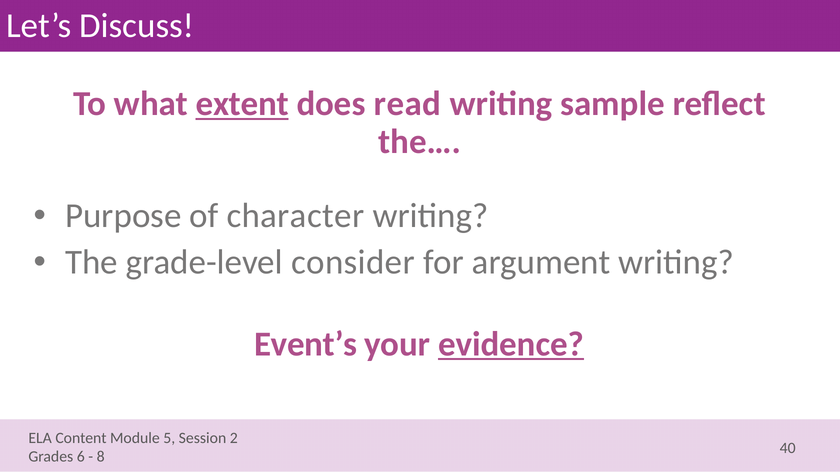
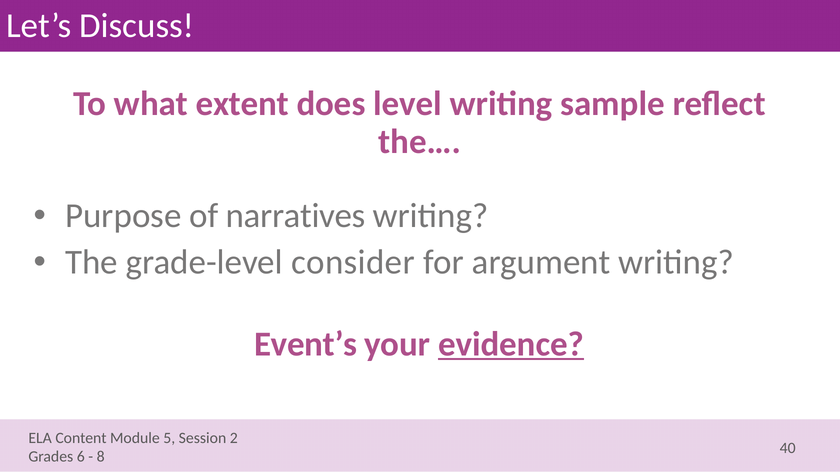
extent underline: present -> none
read: read -> level
character: character -> narratives
